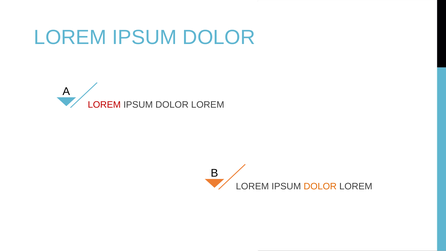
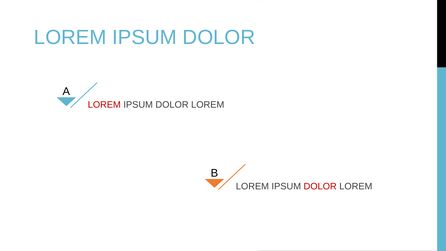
DOLOR at (320, 186) colour: orange -> red
